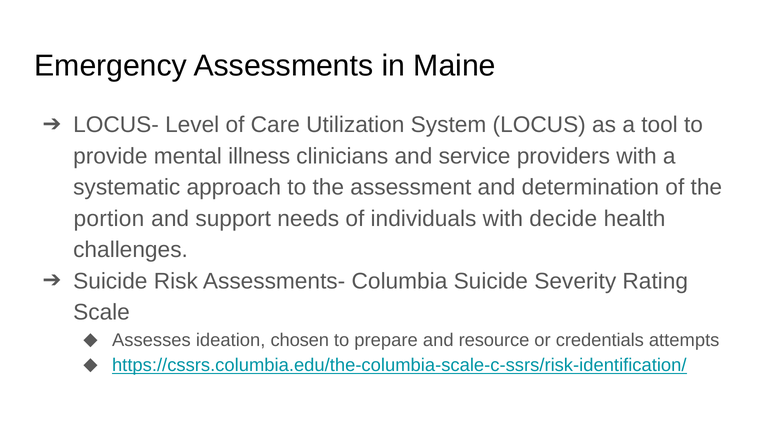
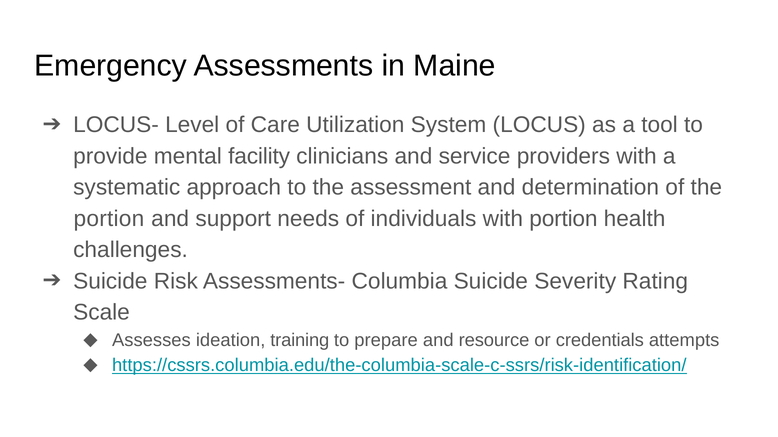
illness: illness -> facility
with decide: decide -> portion
chosen: chosen -> training
